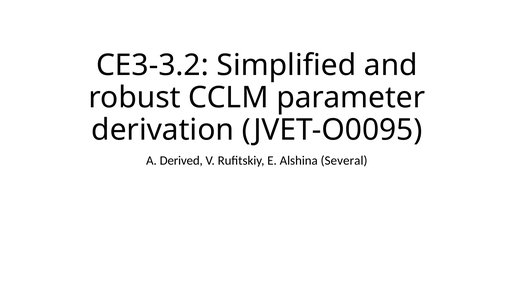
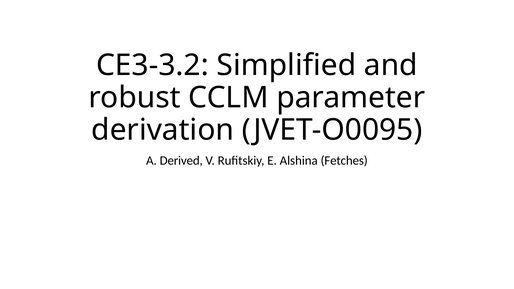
Several: Several -> Fetches
